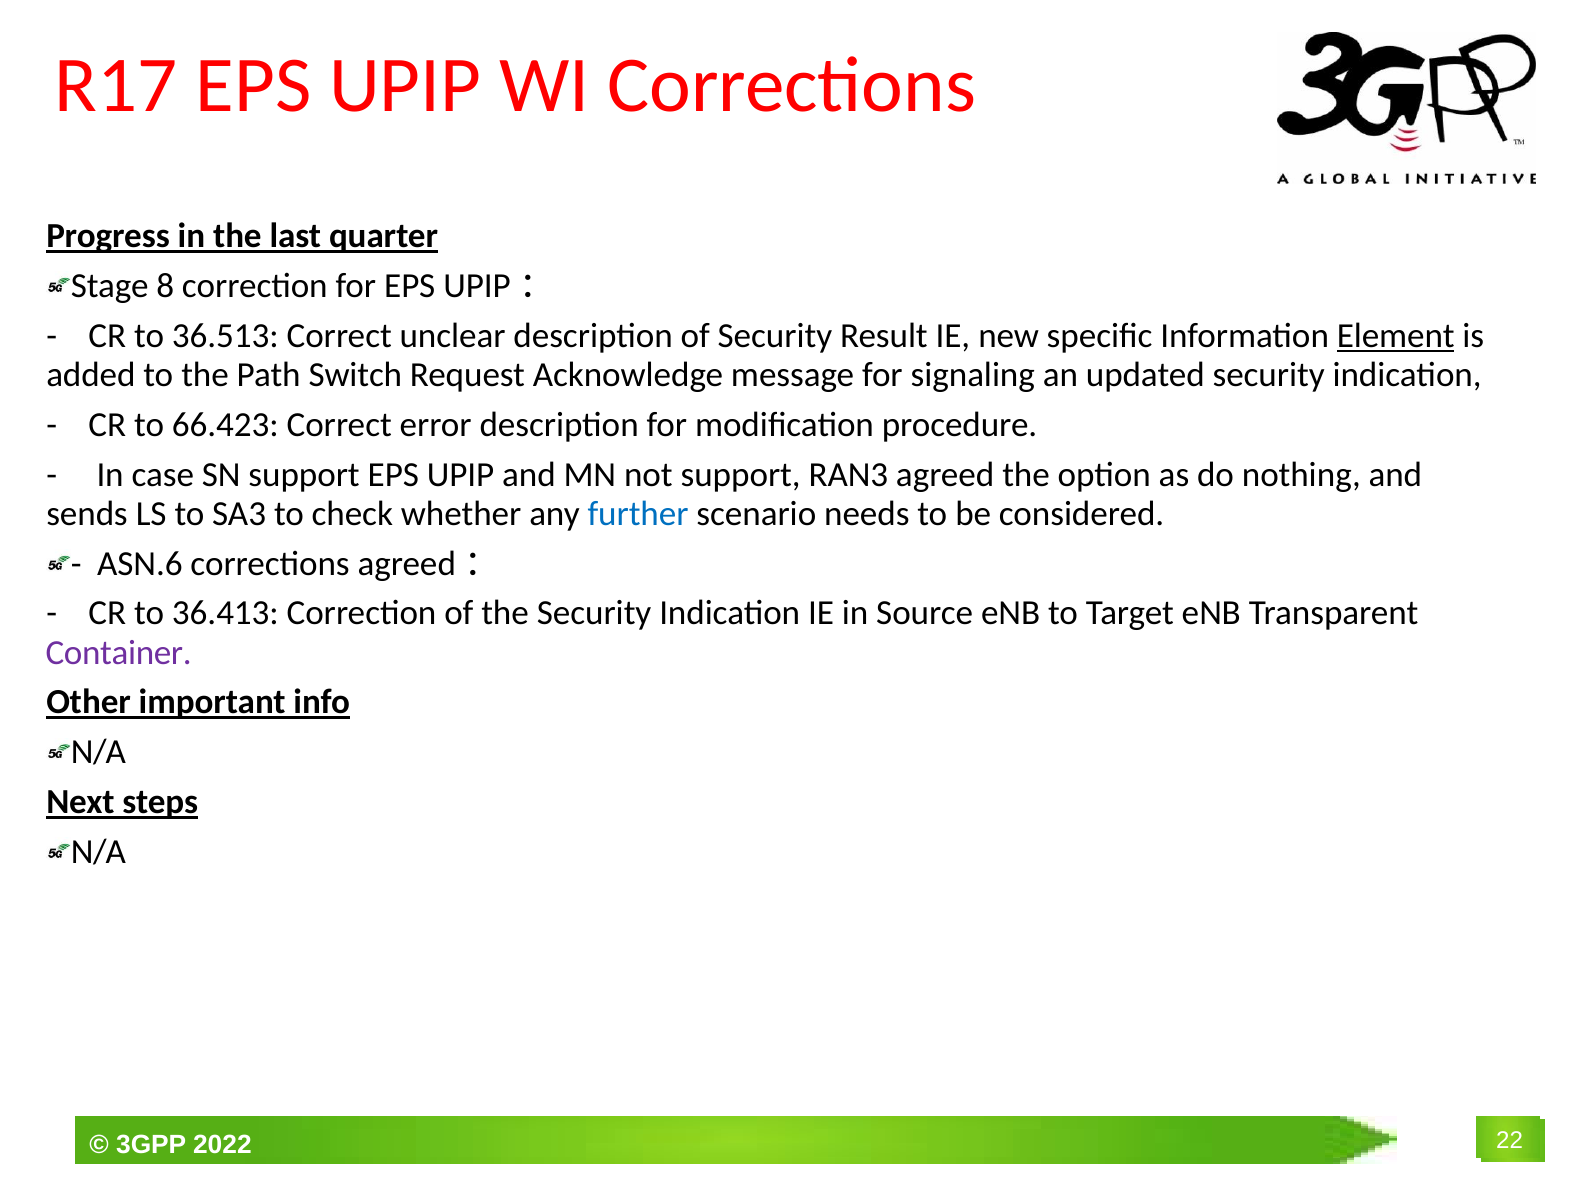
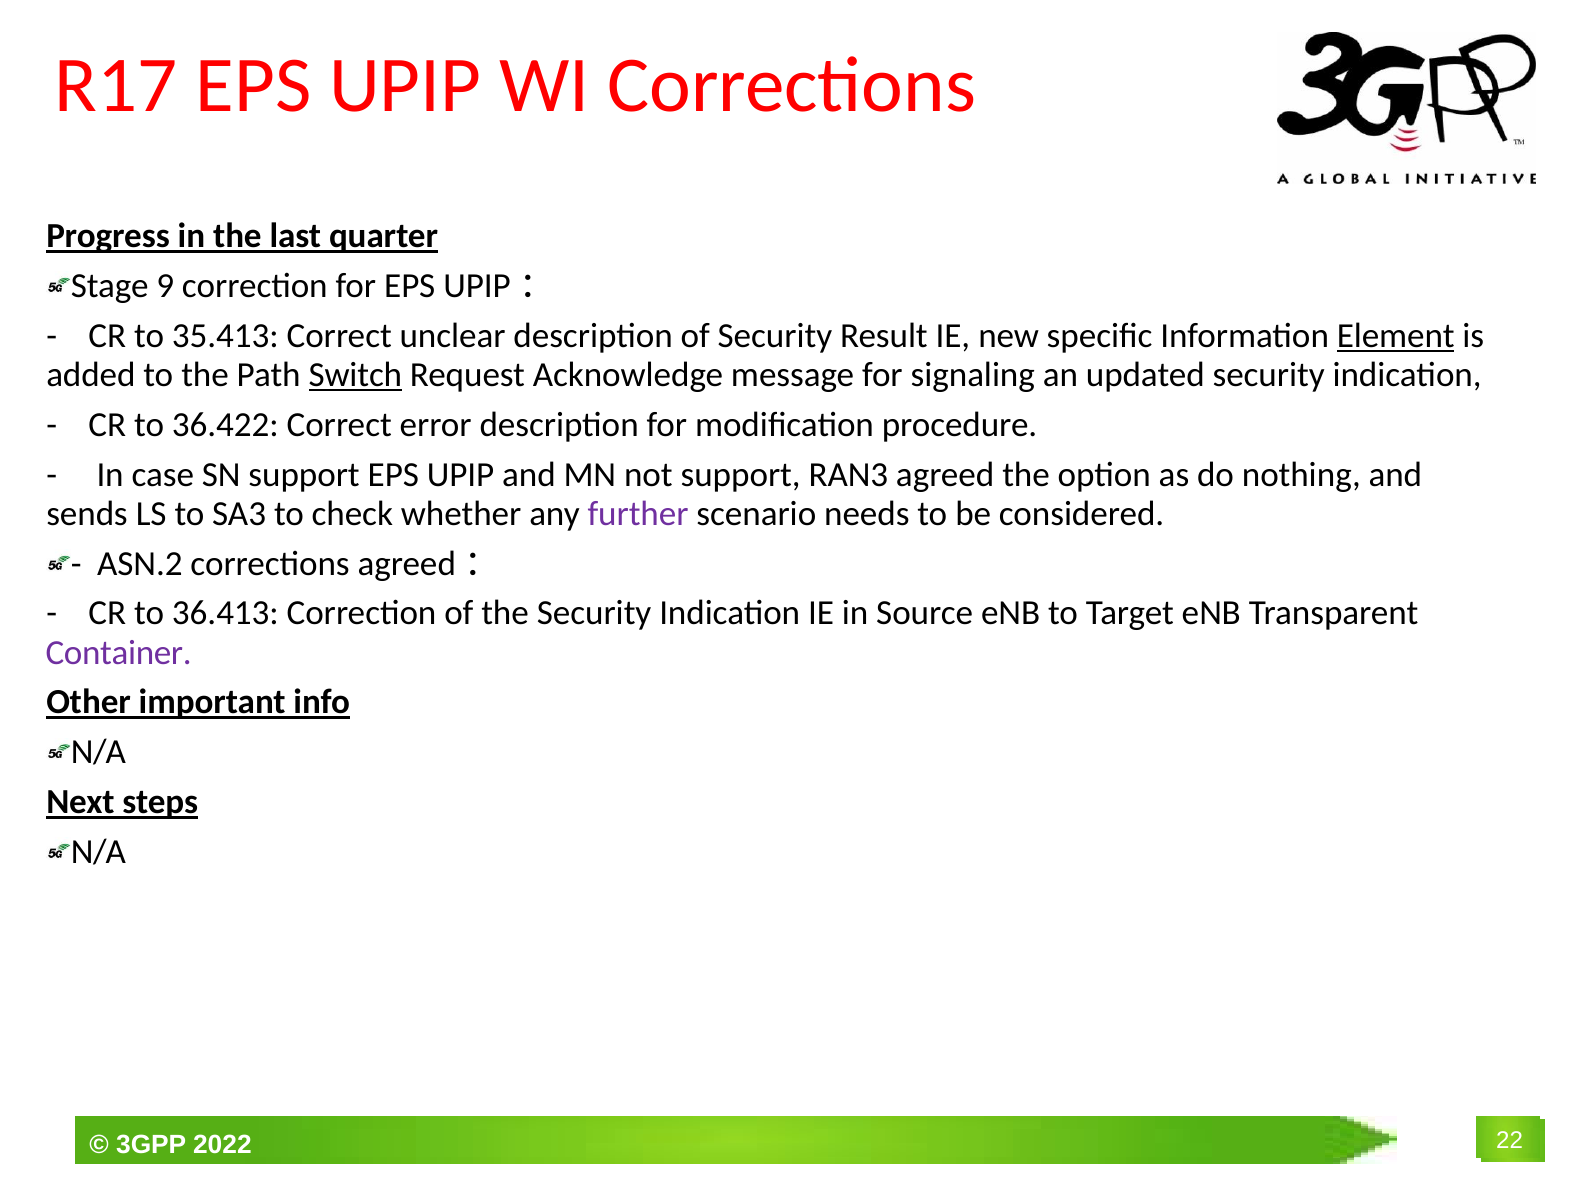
8: 8 -> 9
36.513: 36.513 -> 35.413
Switch underline: none -> present
66.423: 66.423 -> 36.422
further colour: blue -> purple
ASN.6: ASN.6 -> ASN.2
